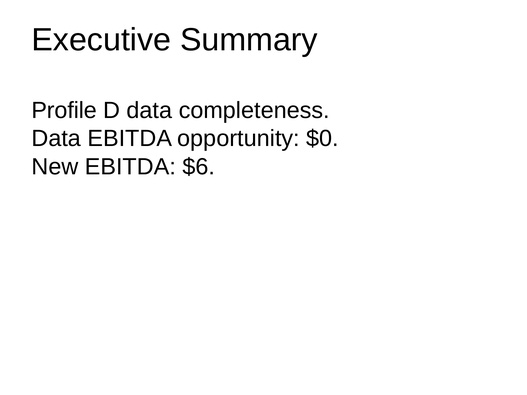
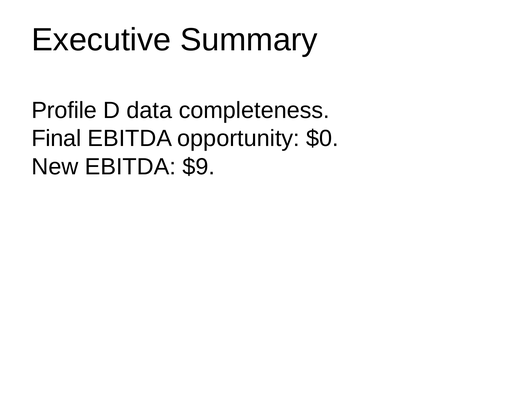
Data at (56, 139): Data -> Final
$6: $6 -> $9
